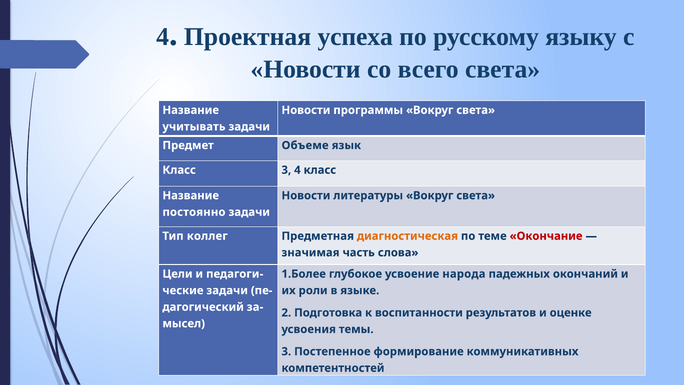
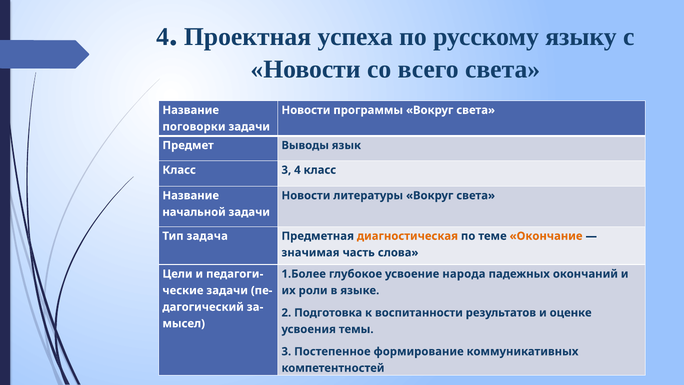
учитывать: учитывать -> поговорки
Объеме: Объеме -> Выводы
постоянно: постоянно -> начальной
коллег: коллег -> задача
Окончание colour: red -> orange
